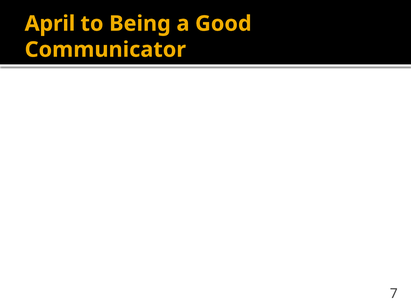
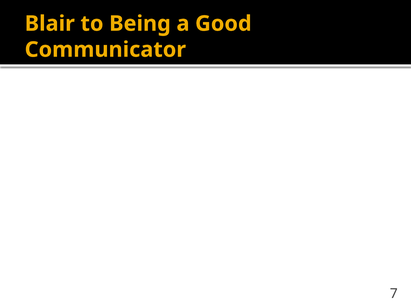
April: April -> Blair
